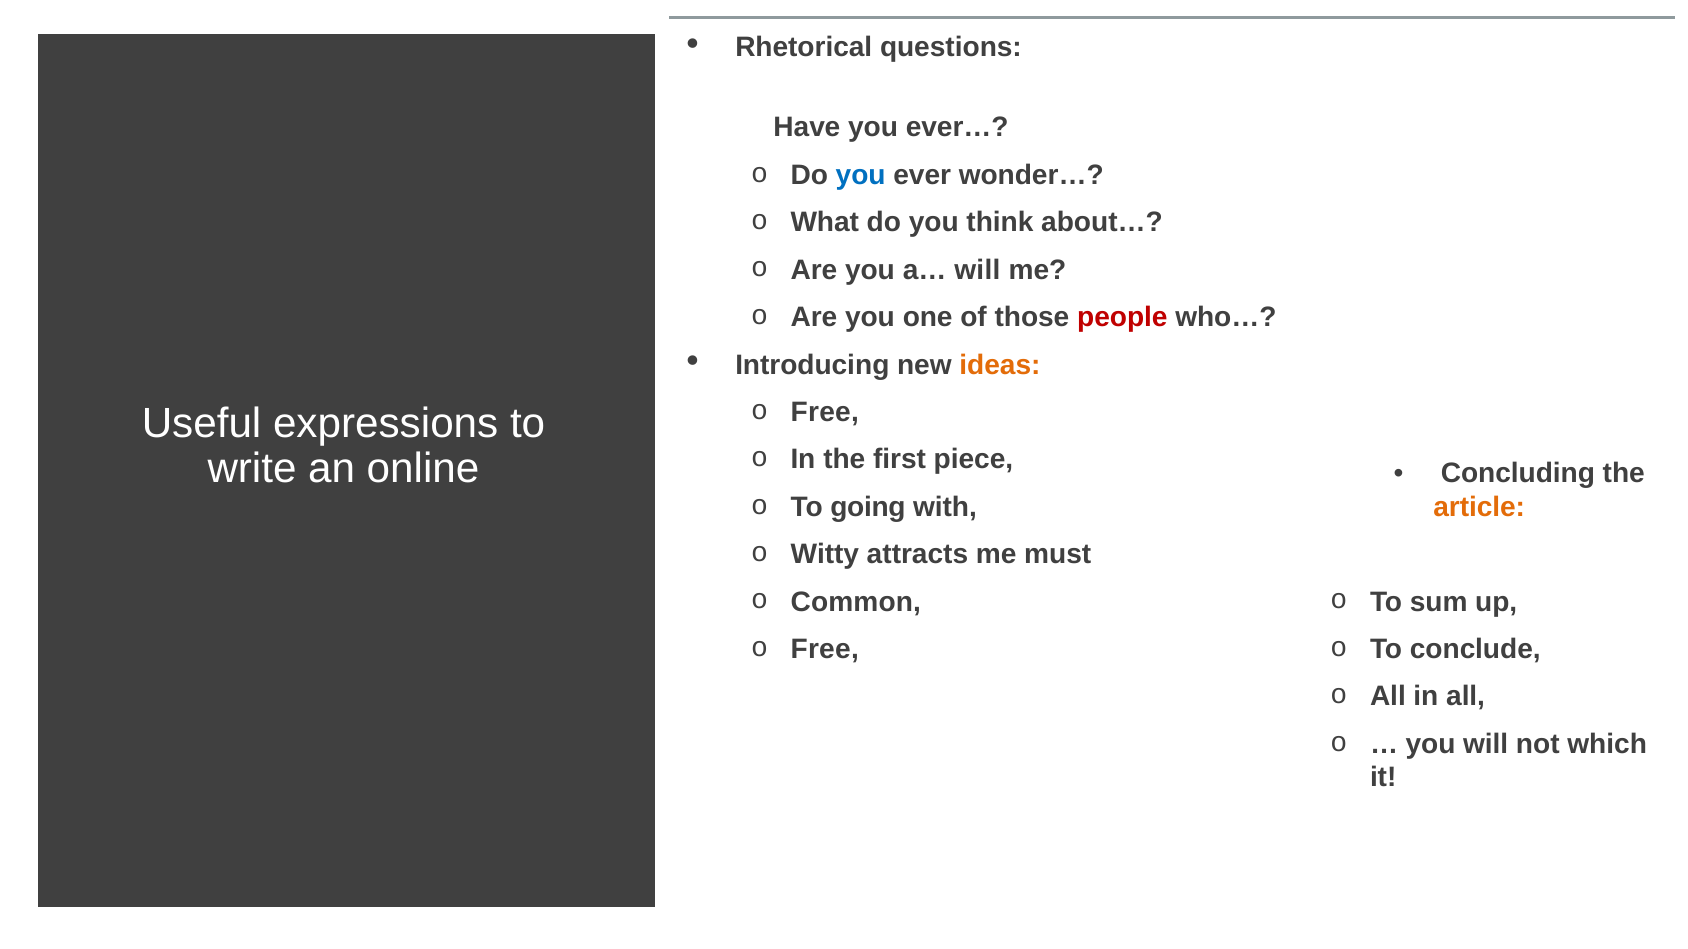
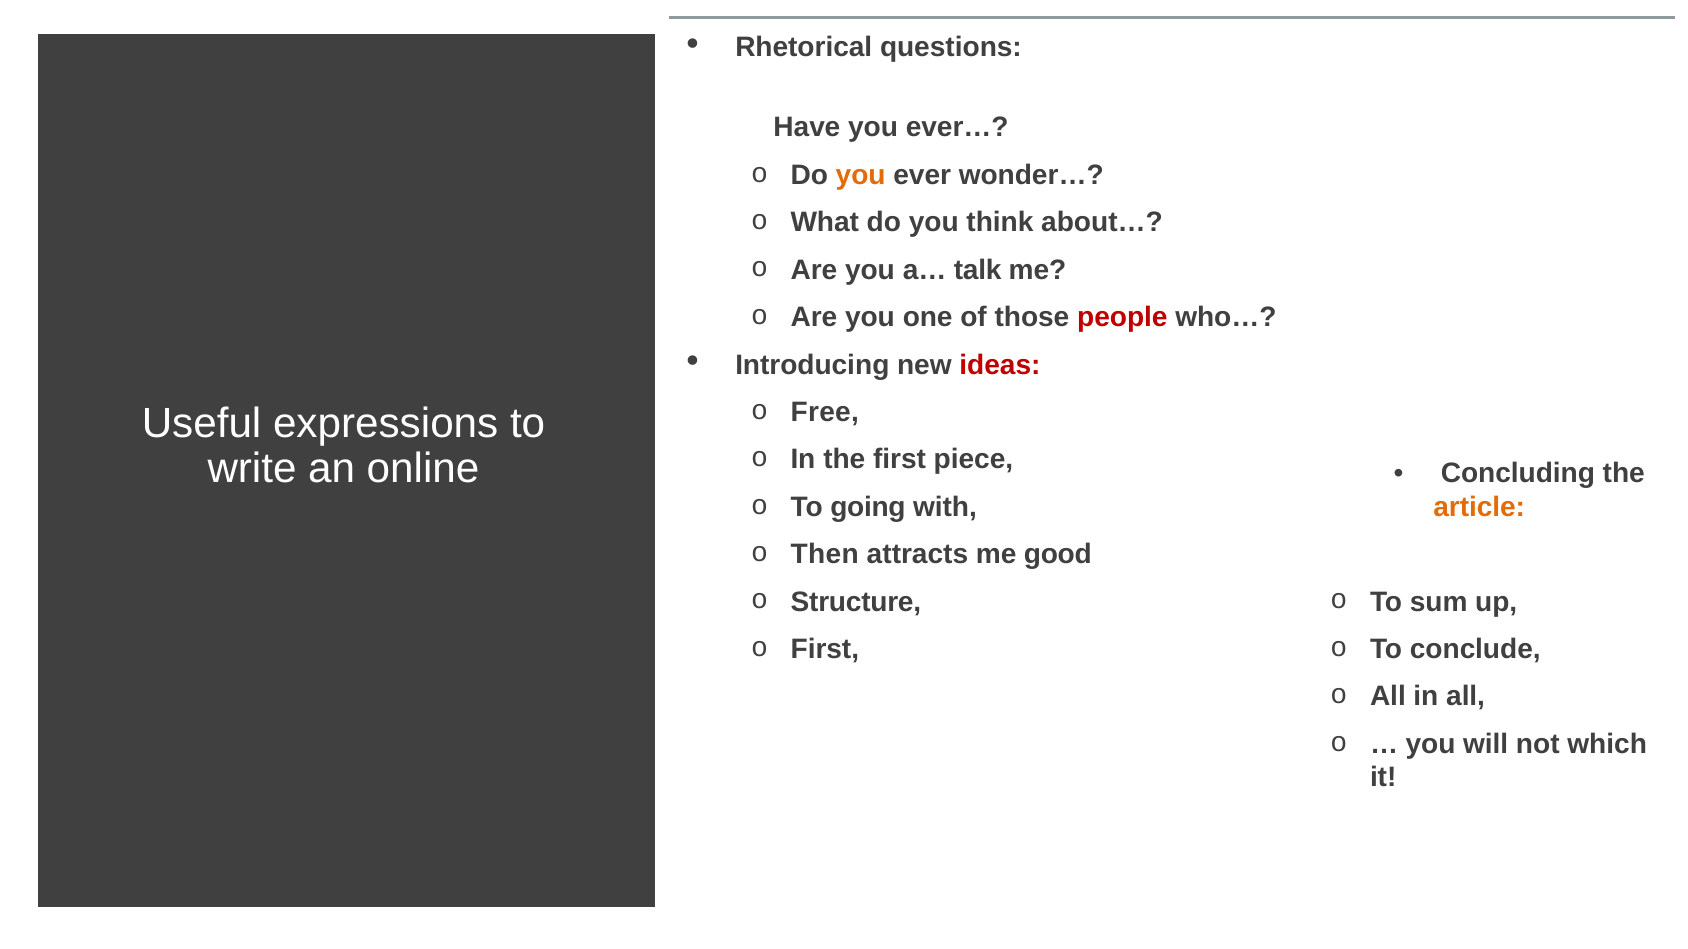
you at (861, 175) colour: blue -> orange
a… will: will -> talk
ideas colour: orange -> red
Witty: Witty -> Then
must: must -> good
Common: Common -> Structure
Free at (825, 650): Free -> First
